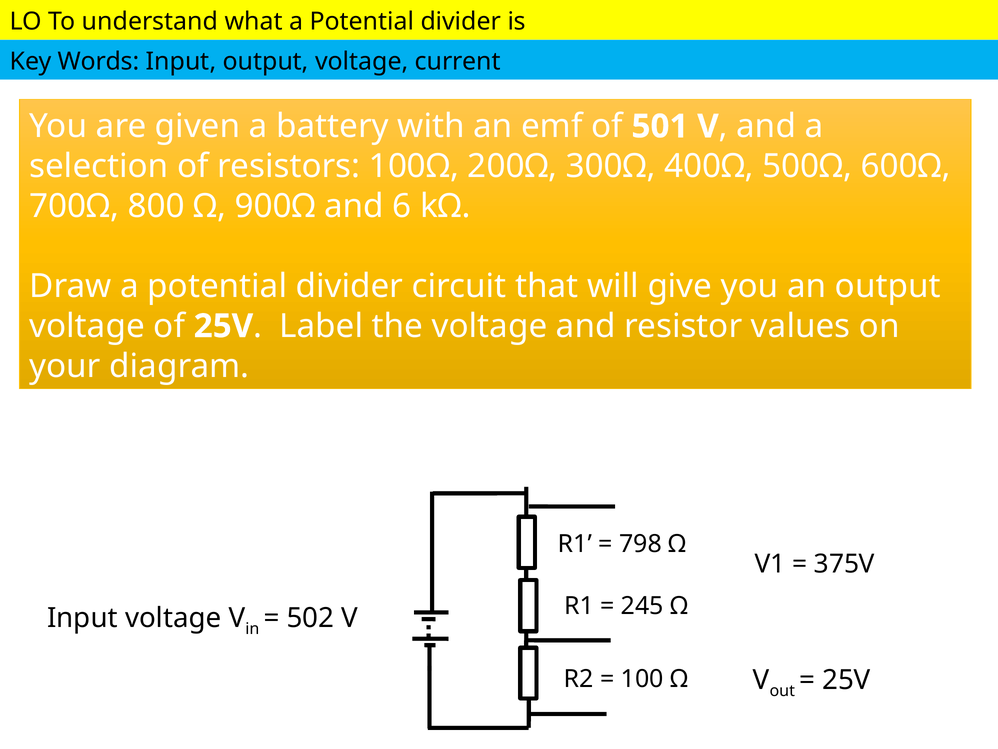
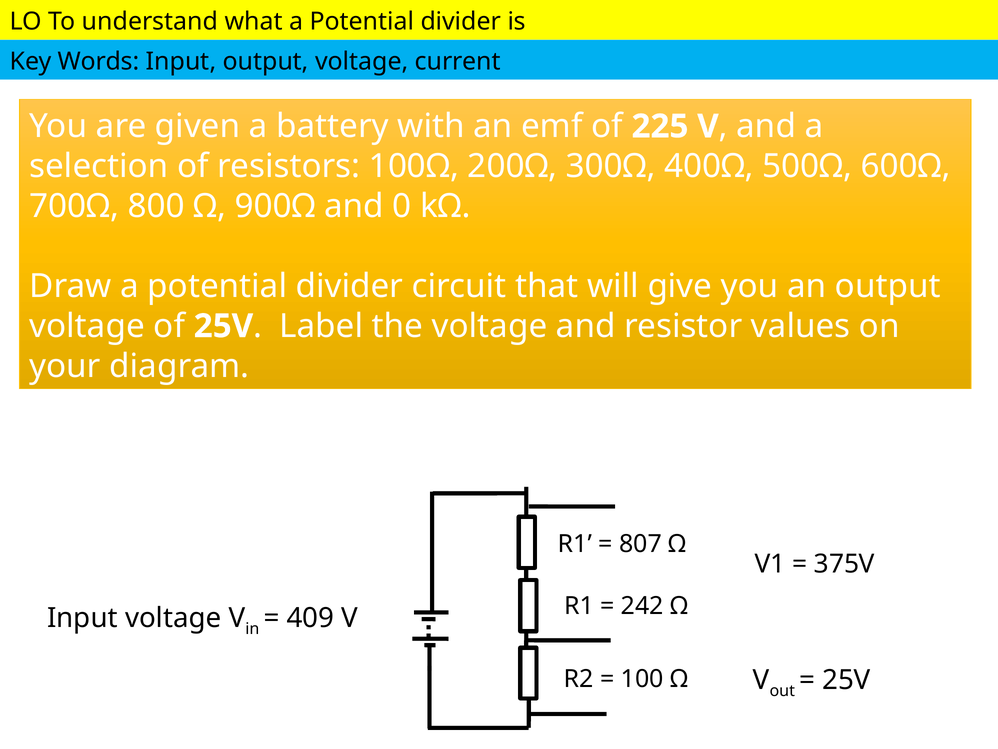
501: 501 -> 225
6: 6 -> 0
798: 798 -> 807
245: 245 -> 242
502: 502 -> 409
